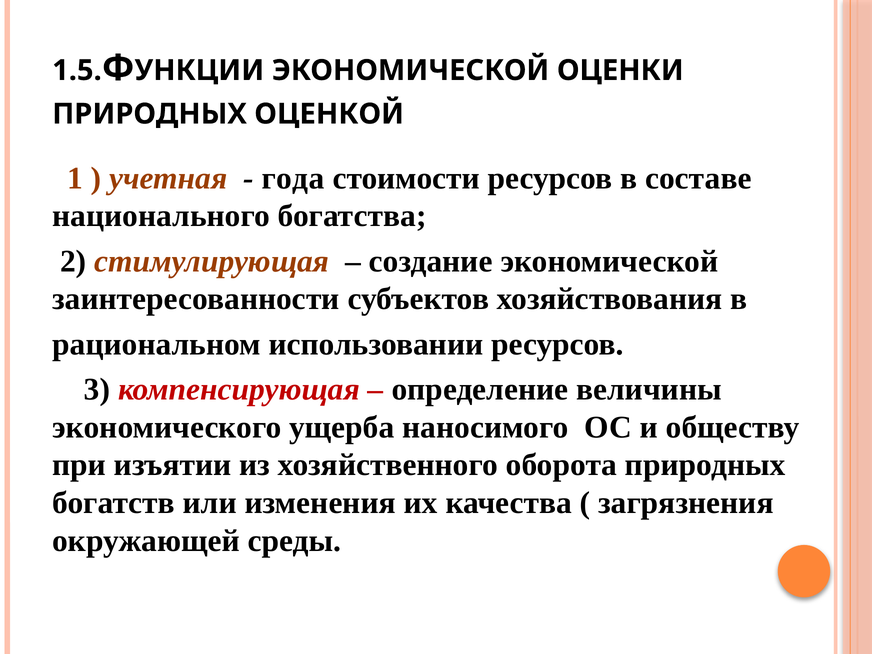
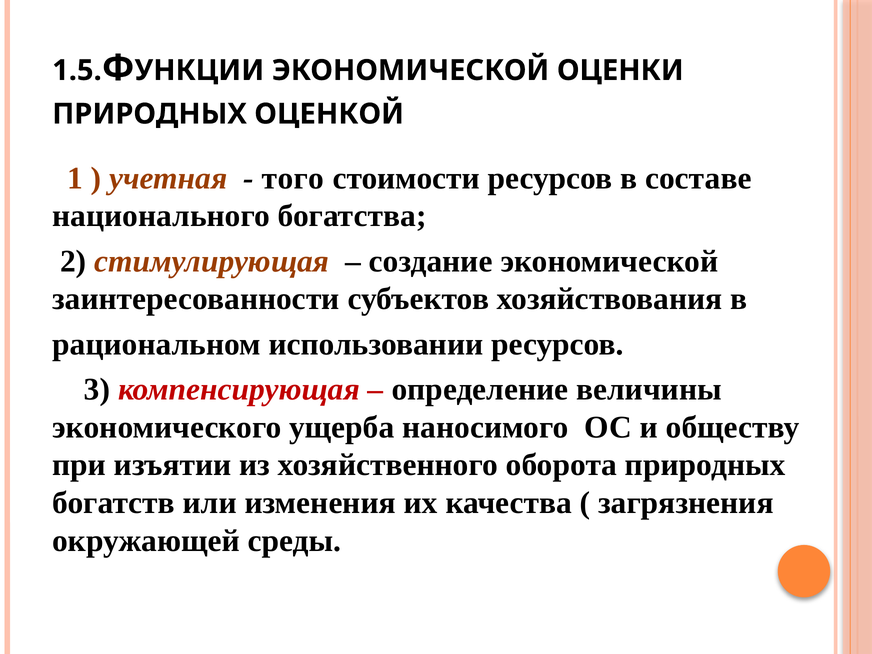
года: года -> того
